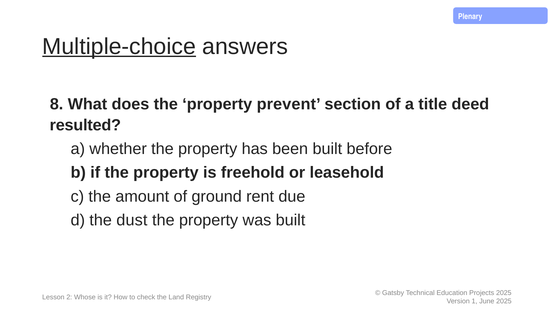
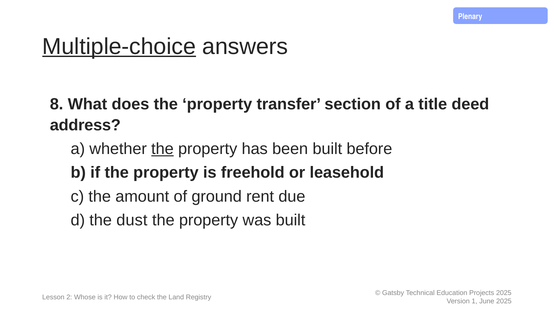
prevent: prevent -> transfer
resulted: resulted -> address
the at (162, 149) underline: none -> present
